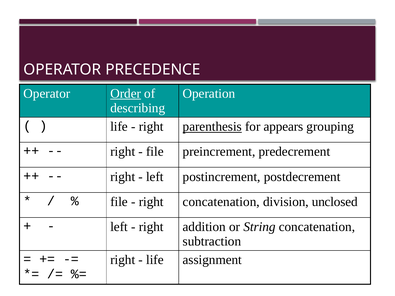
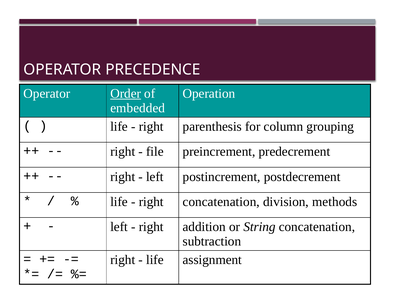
describing: describing -> embedded
parenthesis underline: present -> none
appears: appears -> column
file at (119, 202): file -> life
unclosed: unclosed -> methods
